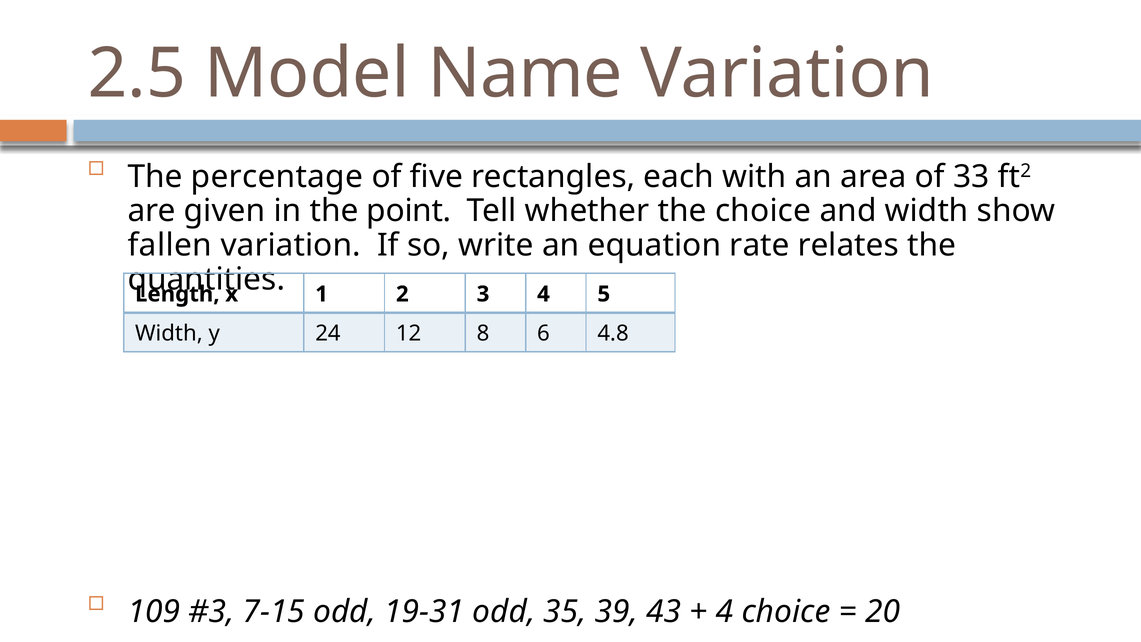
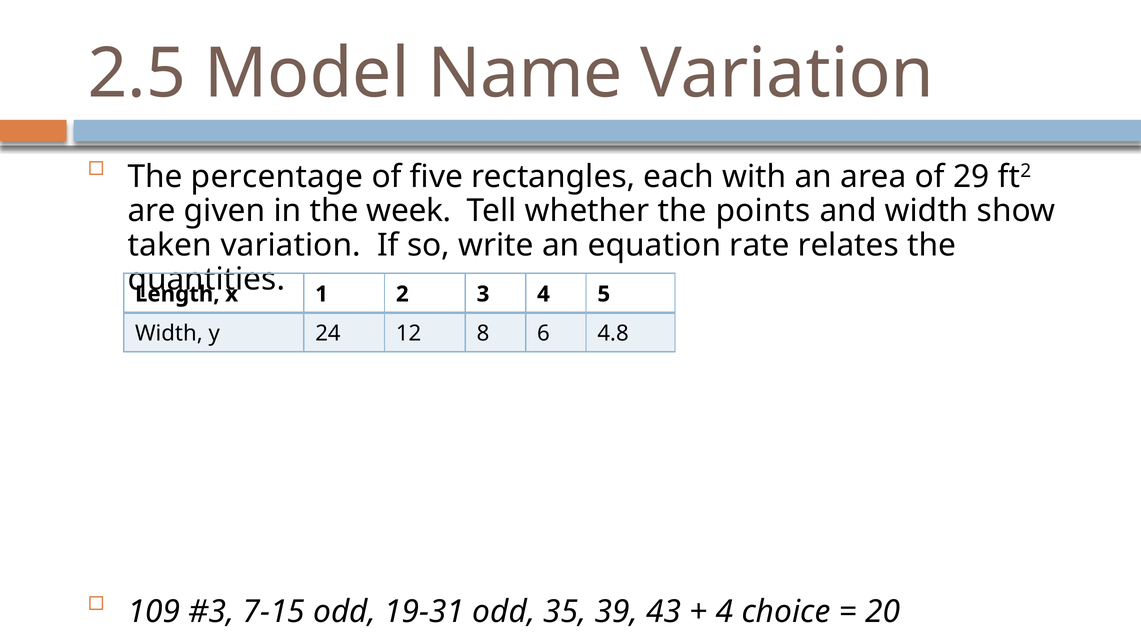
33: 33 -> 29
point: point -> week
the choice: choice -> points
fallen: fallen -> taken
